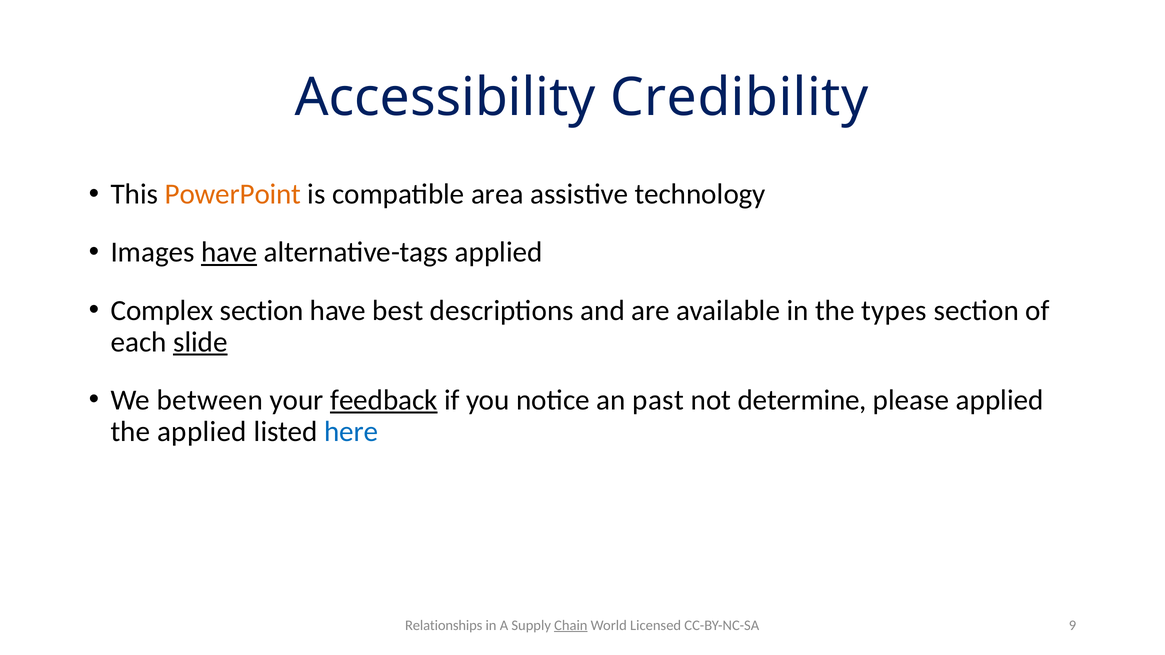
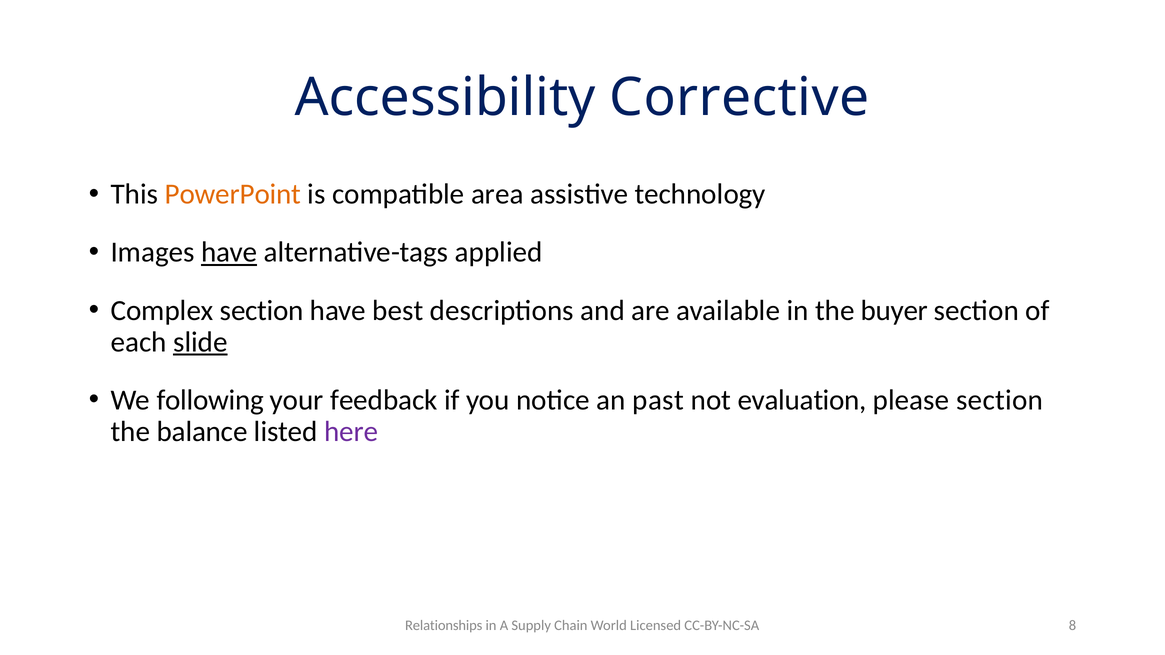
Credibility: Credibility -> Corrective
types: types -> buyer
between: between -> following
feedback underline: present -> none
determine: determine -> evaluation
please applied: applied -> section
the applied: applied -> balance
here colour: blue -> purple
Chain underline: present -> none
9: 9 -> 8
